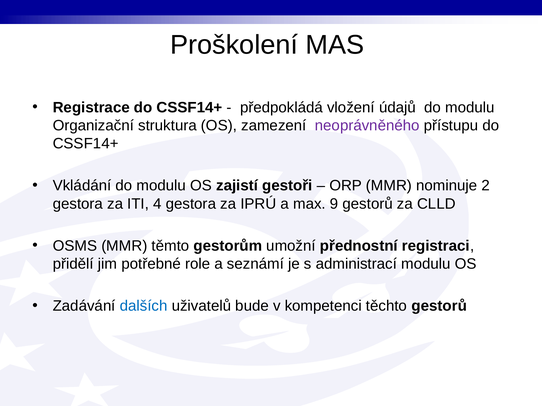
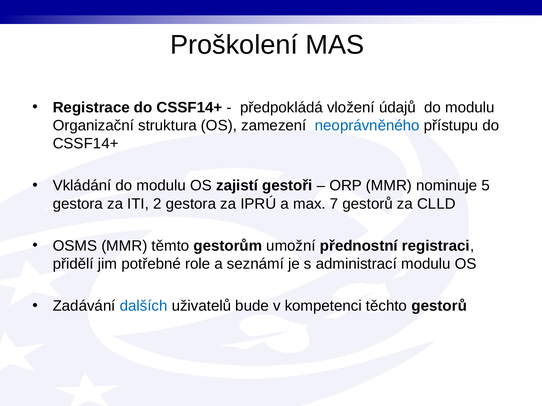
neoprávněného colour: purple -> blue
2: 2 -> 5
4: 4 -> 2
9: 9 -> 7
